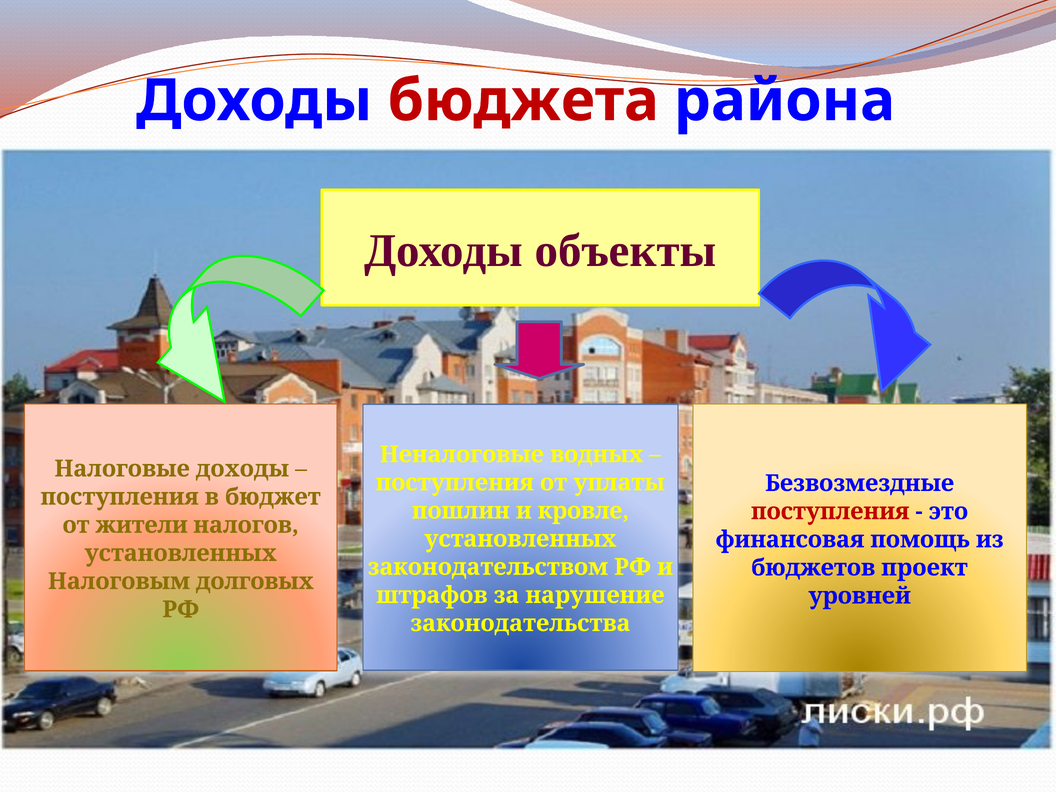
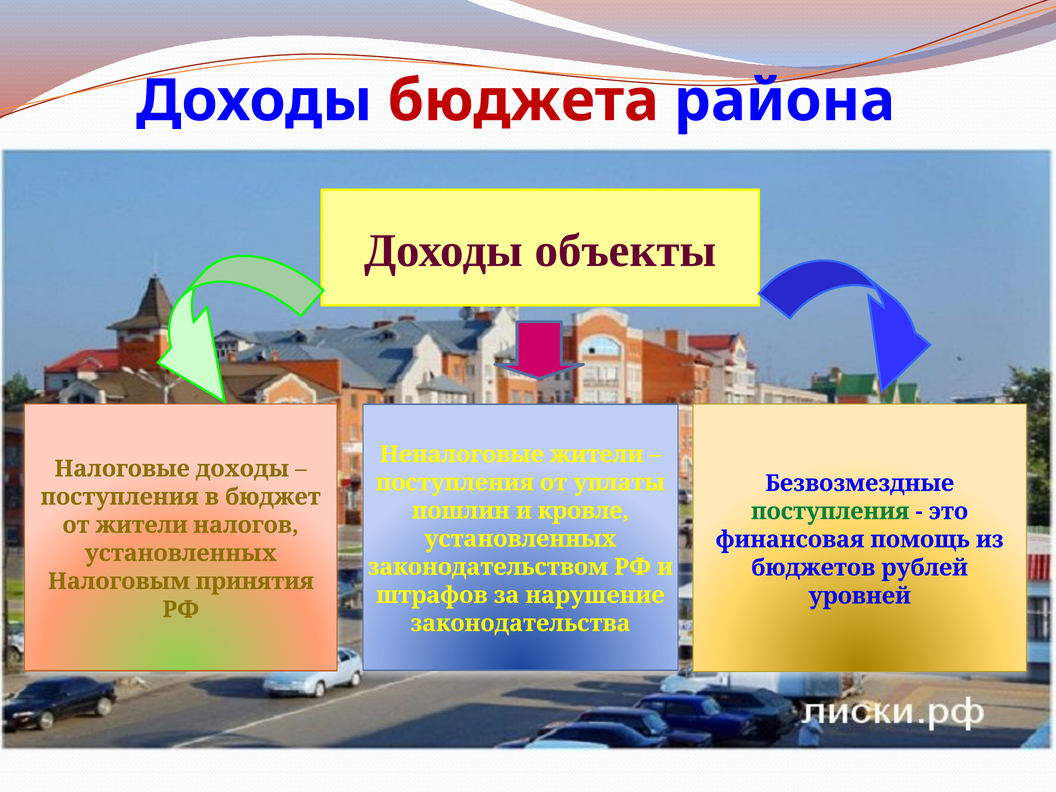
Неналоговые водных: водных -> жители
поступления at (830, 511) colour: red -> green
проект: проект -> рублей
долговых: долговых -> принятия
